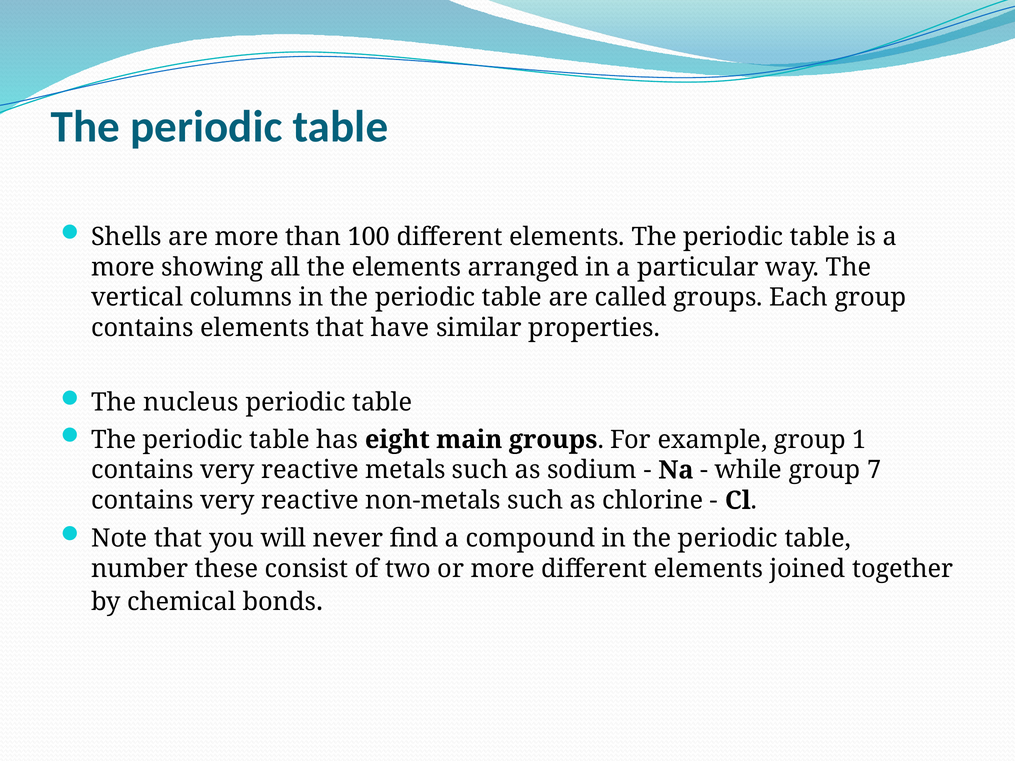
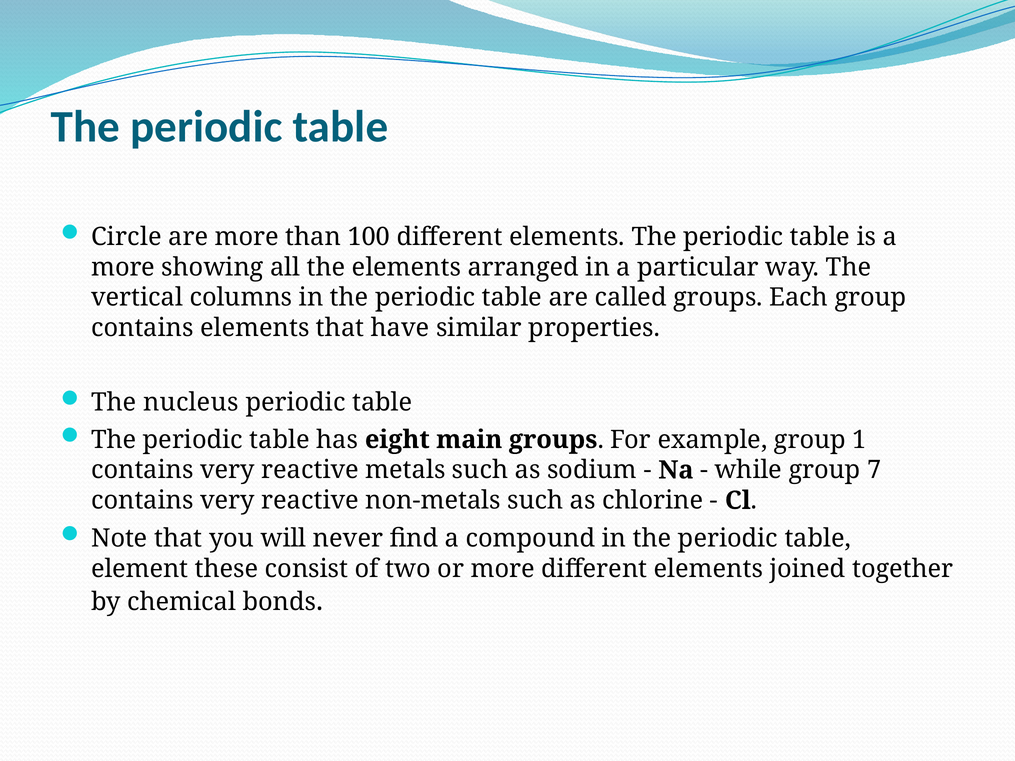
Shells: Shells -> Circle
number: number -> element
